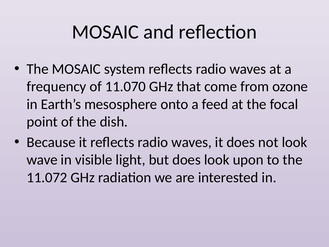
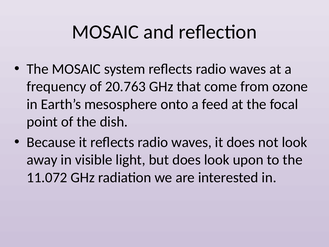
11.070: 11.070 -> 20.763
wave: wave -> away
